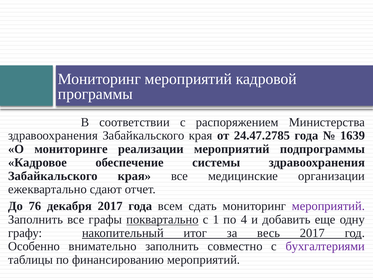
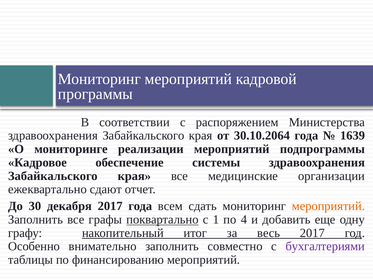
24.47.2785: 24.47.2785 -> 30.10.2064
76: 76 -> 30
мероприятий at (328, 206) colour: purple -> orange
